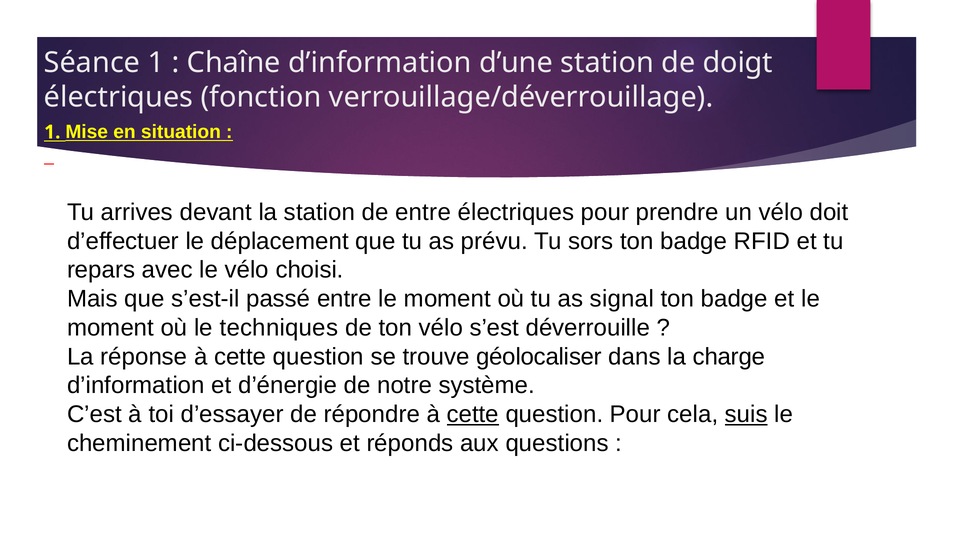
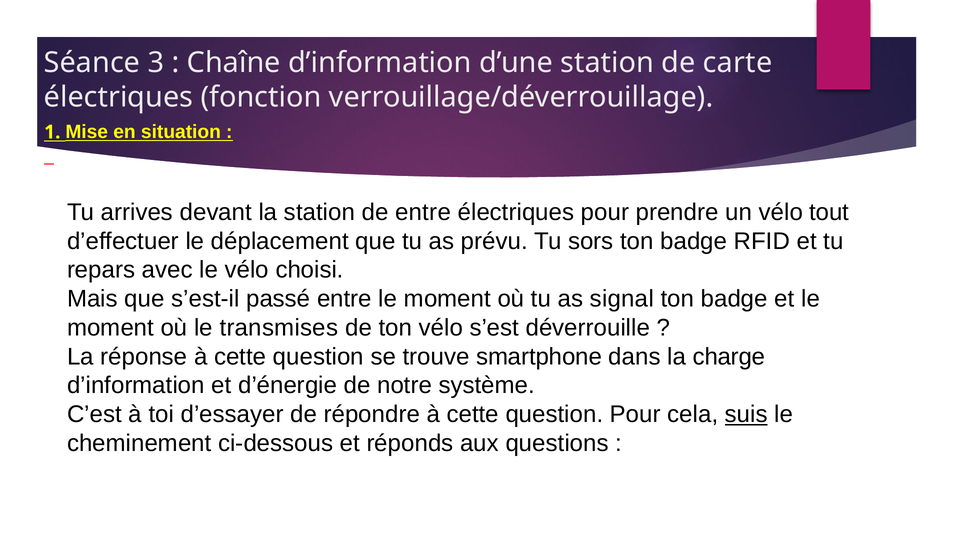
Séance 1: 1 -> 3
doigt: doigt -> carte
doit: doit -> tout
techniques: techniques -> transmises
géolocaliser: géolocaliser -> smartphone
cette at (473, 414) underline: present -> none
